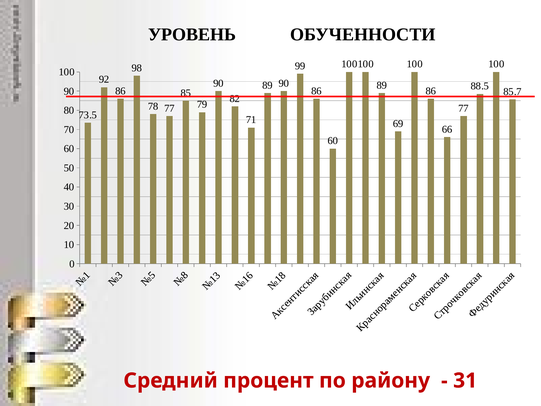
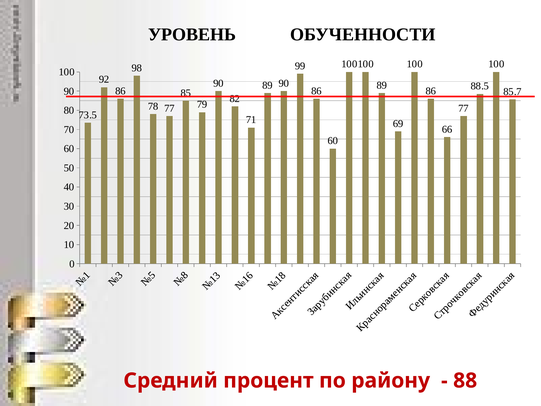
31: 31 -> 88
